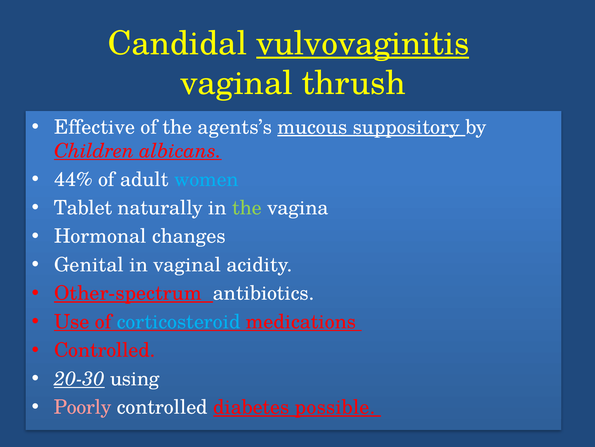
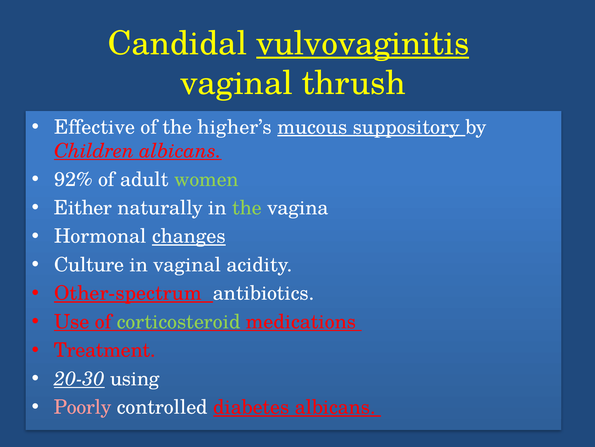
agents’s: agents’s -> higher’s
44%: 44% -> 92%
women colour: light blue -> light green
Tablet: Tablet -> Either
changes underline: none -> present
Genital: Genital -> Culture
corticosteroid colour: light blue -> light green
Controlled at (105, 350): Controlled -> Treatment
diabetes possible: possible -> albicans
